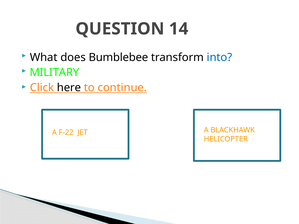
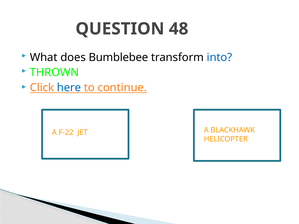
14: 14 -> 48
MILITARY: MILITARY -> THROWN
here colour: black -> blue
